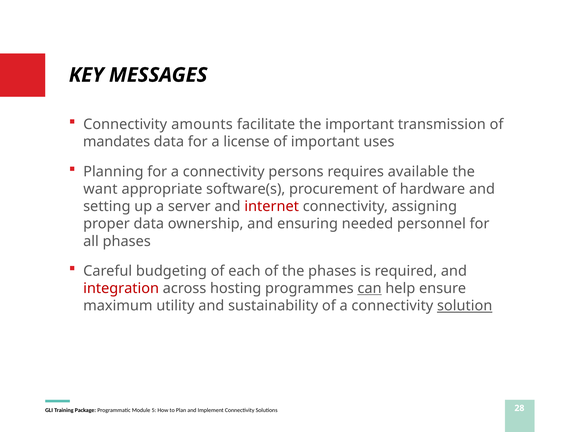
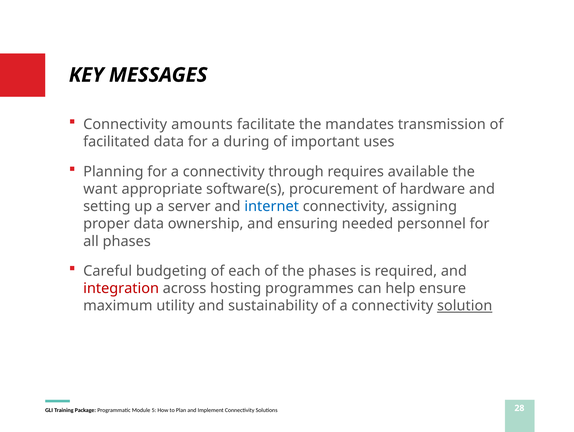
the important: important -> mandates
mandates: mandates -> facilitated
license: license -> during
persons: persons -> through
internet colour: red -> blue
can underline: present -> none
